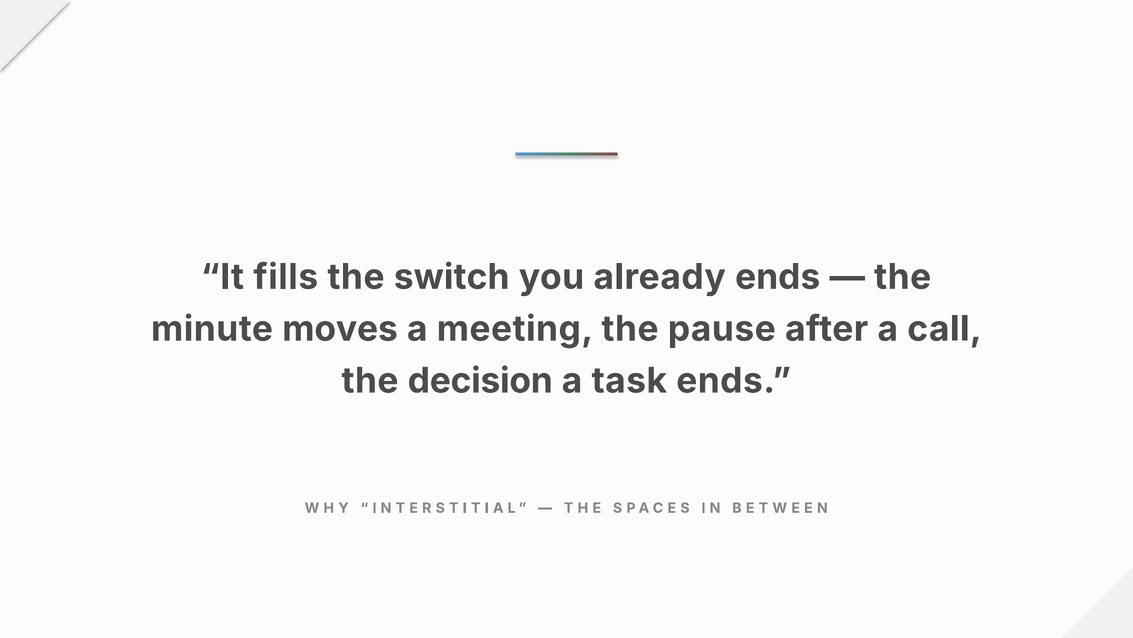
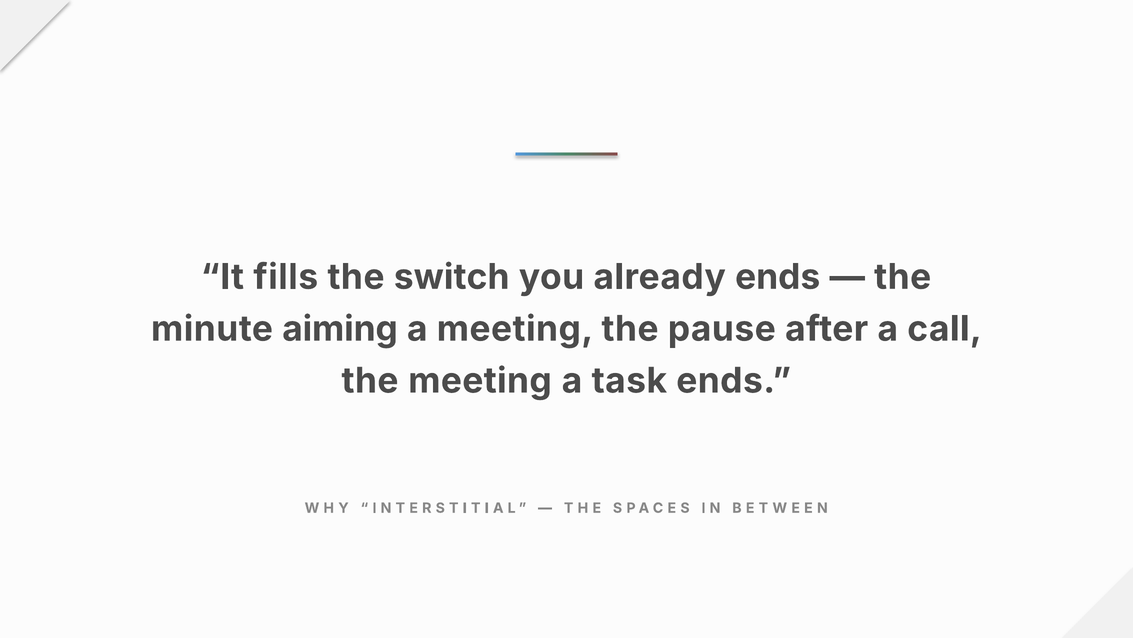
moves: moves -> aiming
the decision: decision -> meeting
